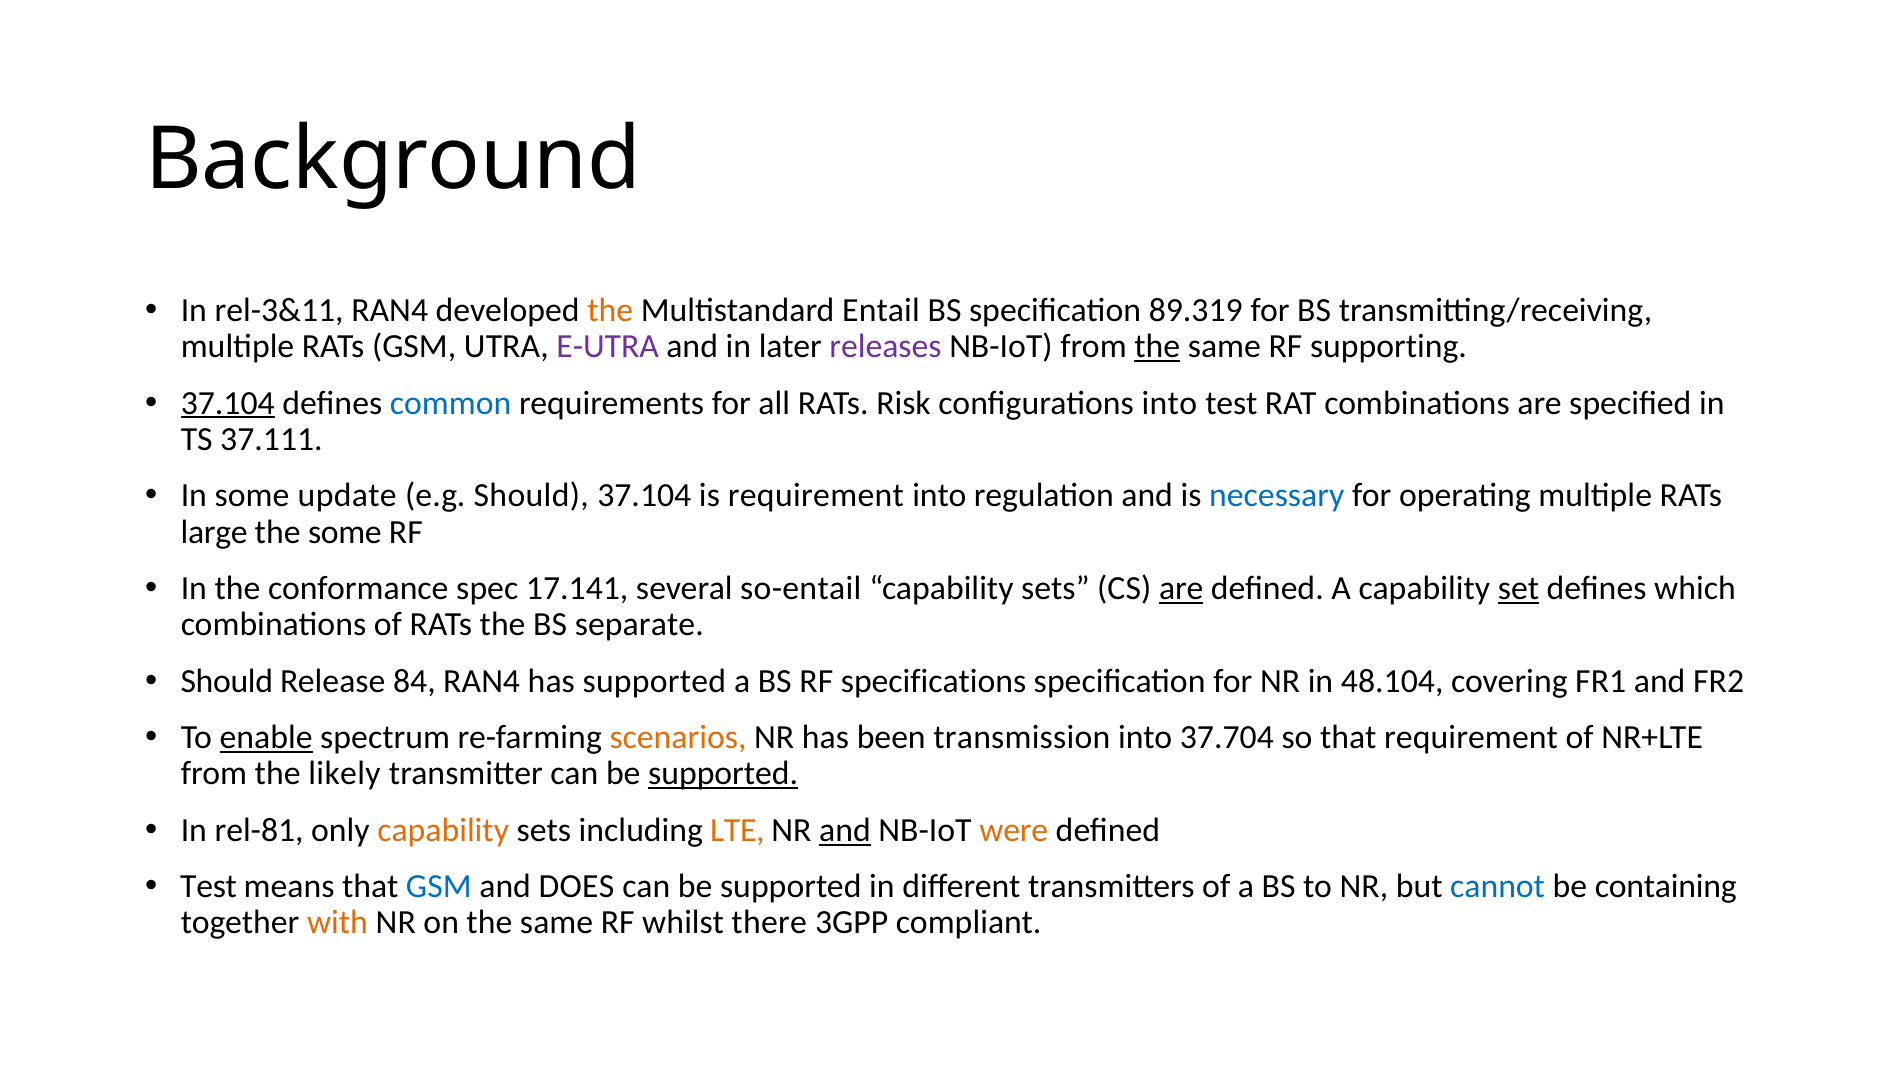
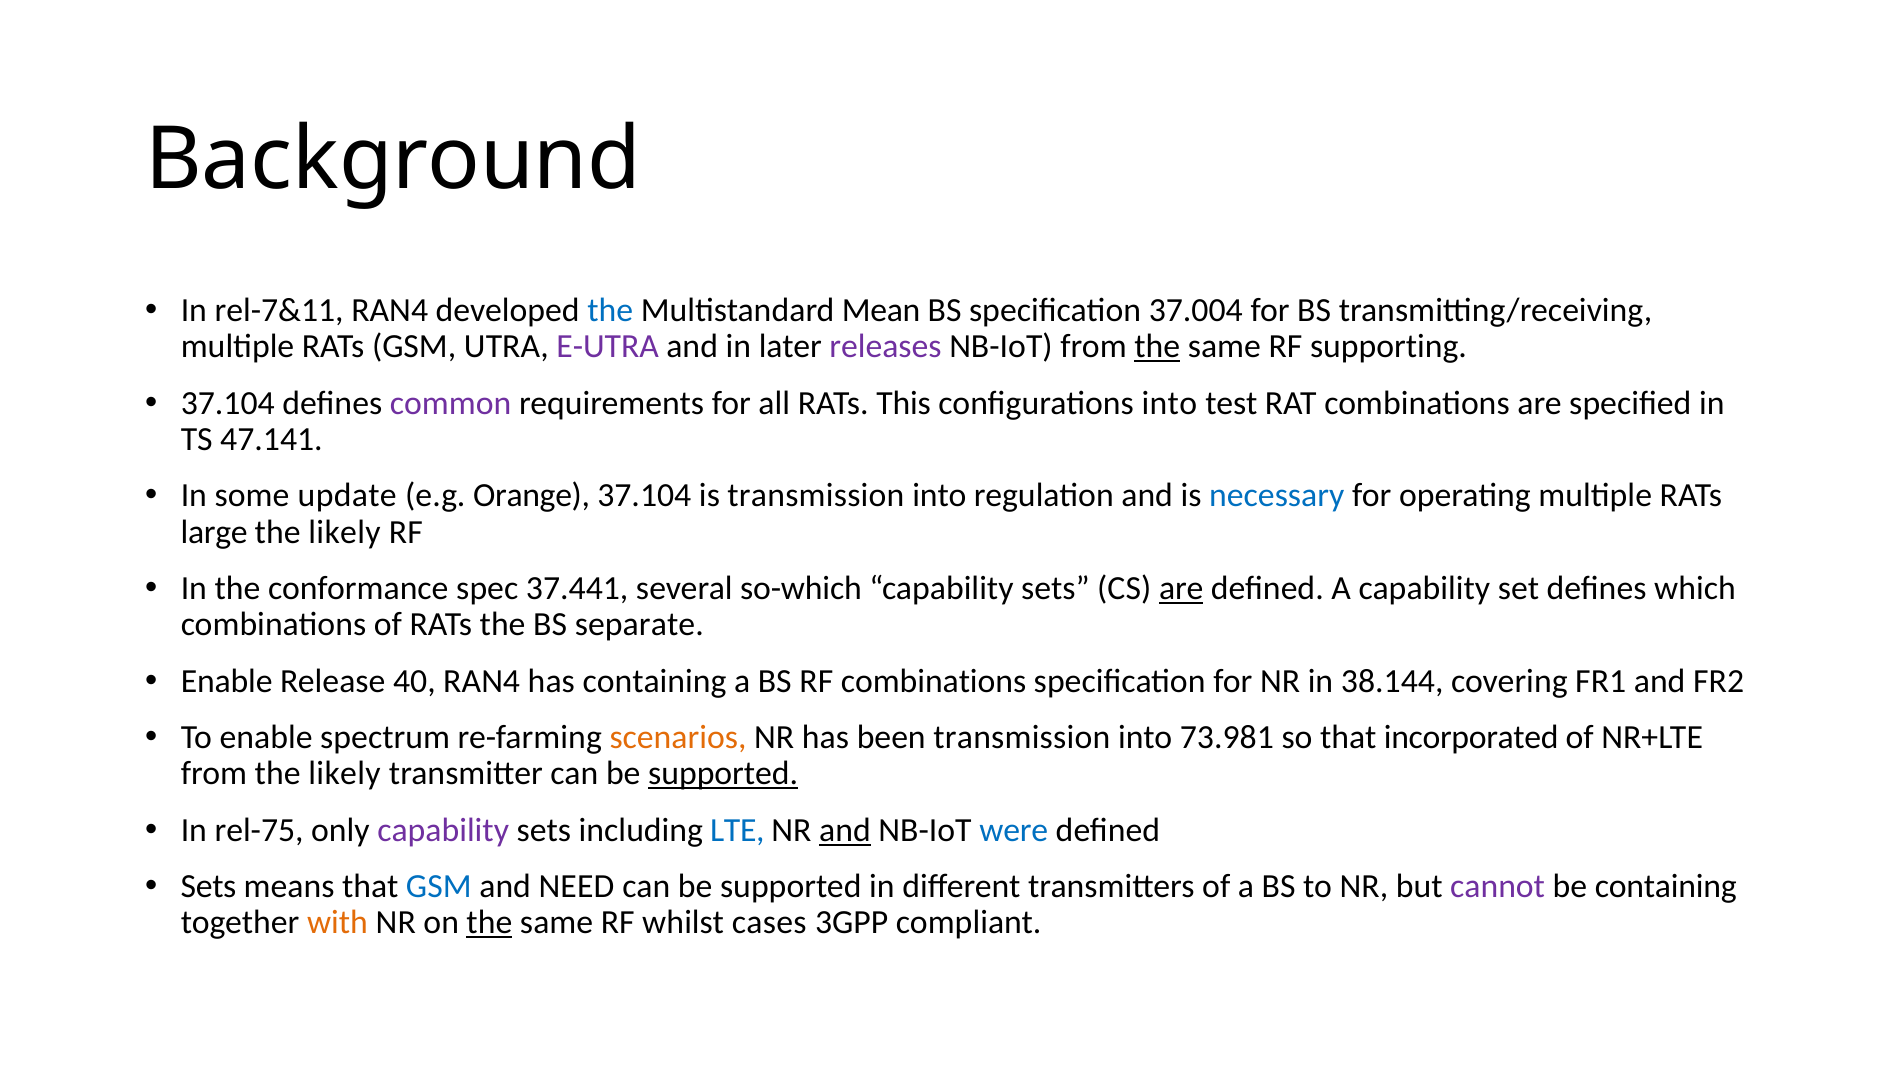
rel-3&11: rel-3&11 -> rel-7&11
the at (610, 310) colour: orange -> blue
Entail: Entail -> Mean
89.319: 89.319 -> 37.004
37.104 at (228, 403) underline: present -> none
common colour: blue -> purple
Risk: Risk -> This
37.111: 37.111 -> 47.141
e.g Should: Should -> Orange
is requirement: requirement -> transmission
some at (345, 532): some -> likely
17.141: 17.141 -> 37.441
so-entail: so-entail -> so-which
set underline: present -> none
Should at (227, 681): Should -> Enable
84: 84 -> 40
has supported: supported -> containing
RF specifications: specifications -> combinations
48.104: 48.104 -> 38.144
enable at (266, 737) underline: present -> none
37.704: 37.704 -> 73.981
that requirement: requirement -> incorporated
rel-81: rel-81 -> rel-75
capability at (443, 830) colour: orange -> purple
LTE colour: orange -> blue
were colour: orange -> blue
Test at (209, 886): Test -> Sets
DOES: DOES -> NEED
cannot colour: blue -> purple
the at (489, 923) underline: none -> present
there: there -> cases
